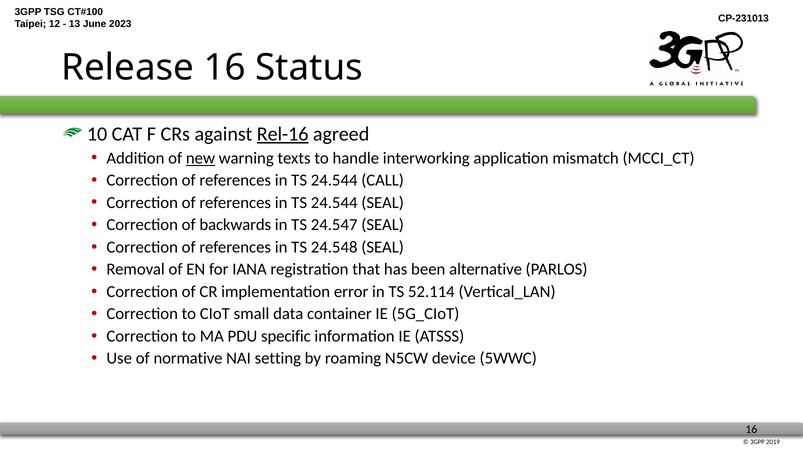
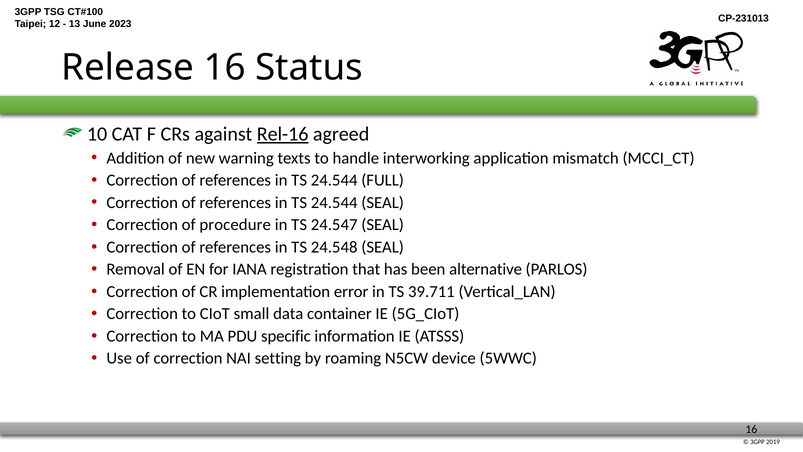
new underline: present -> none
CALL: CALL -> FULL
backwards: backwards -> procedure
52.114: 52.114 -> 39.711
of normative: normative -> correction
